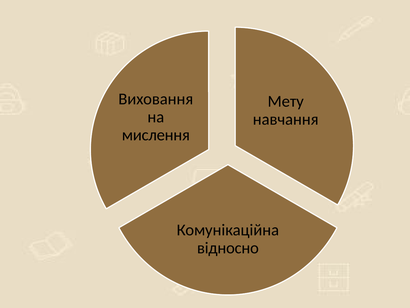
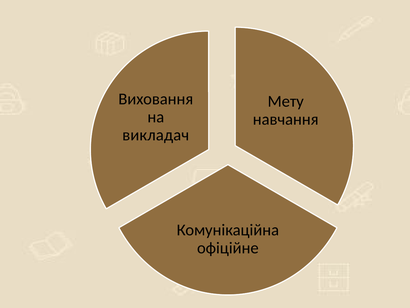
мислення: мислення -> викладач
відносно: відносно -> офіційне
